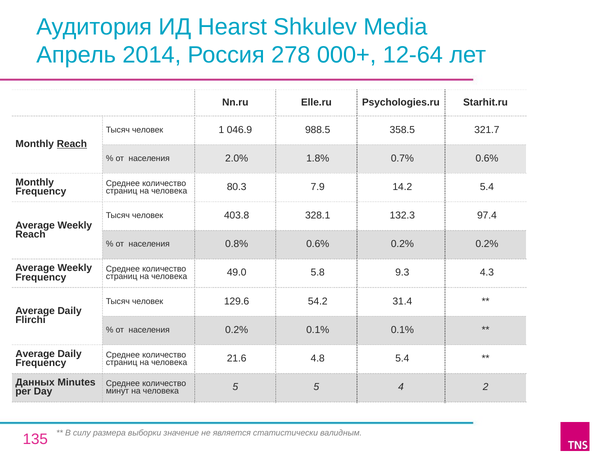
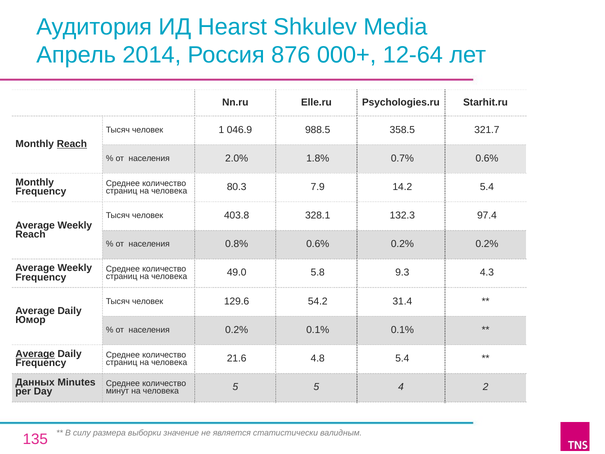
278: 278 -> 876
Flirchi: Flirchi -> Юмор
Average at (35, 354) underline: none -> present
